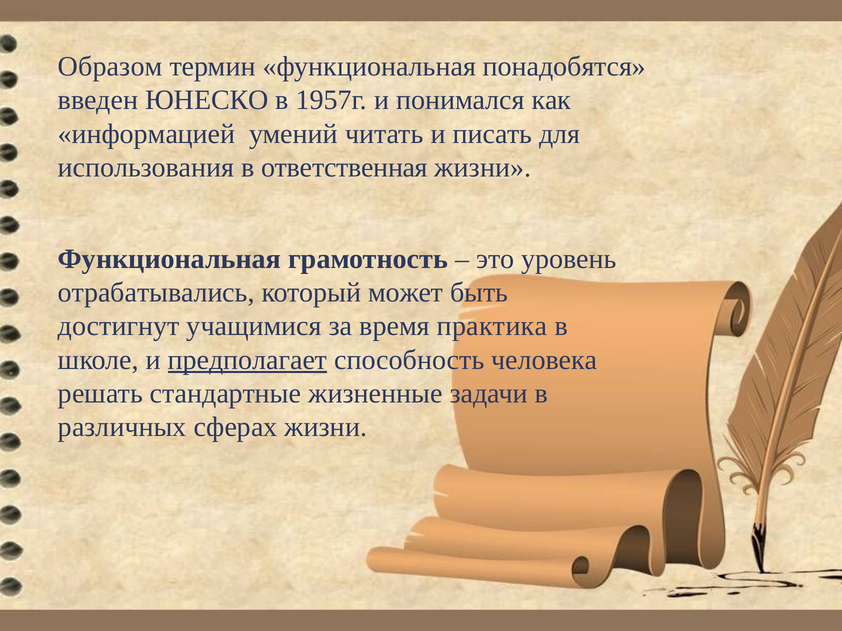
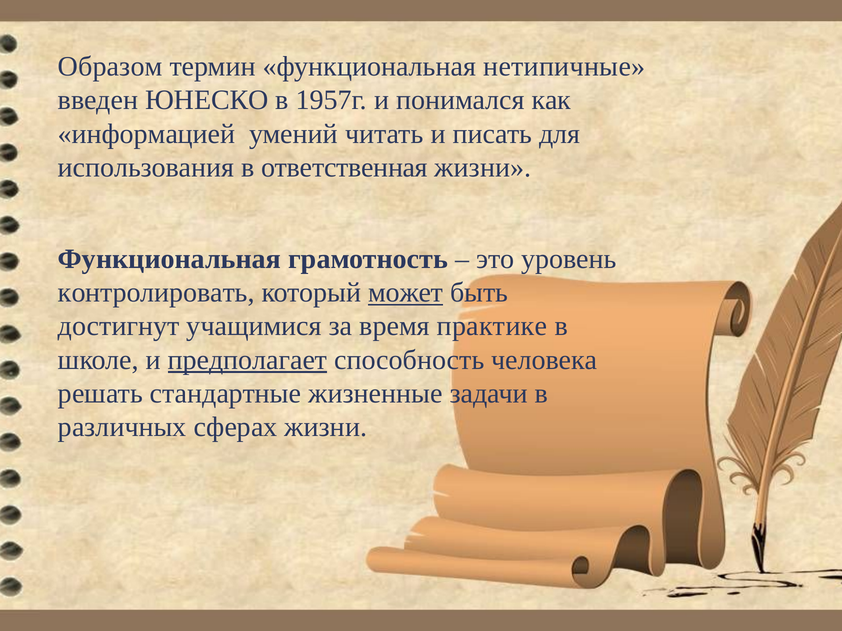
понадобятся: понадобятся -> нетипичные
отрабатывались: отрабатывались -> контролировать
может underline: none -> present
практика: практика -> практике
